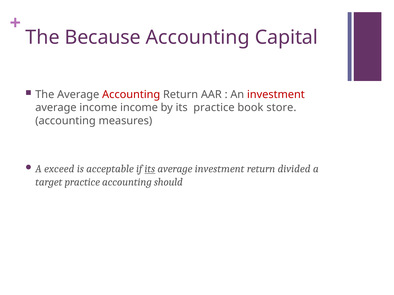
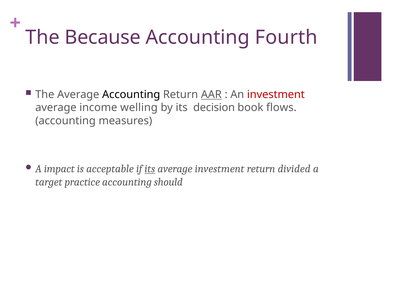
Capital: Capital -> Fourth
Accounting at (131, 95) colour: red -> black
AAR underline: none -> present
income income: income -> welling
its practice: practice -> decision
store: store -> flows
exceed: exceed -> impact
